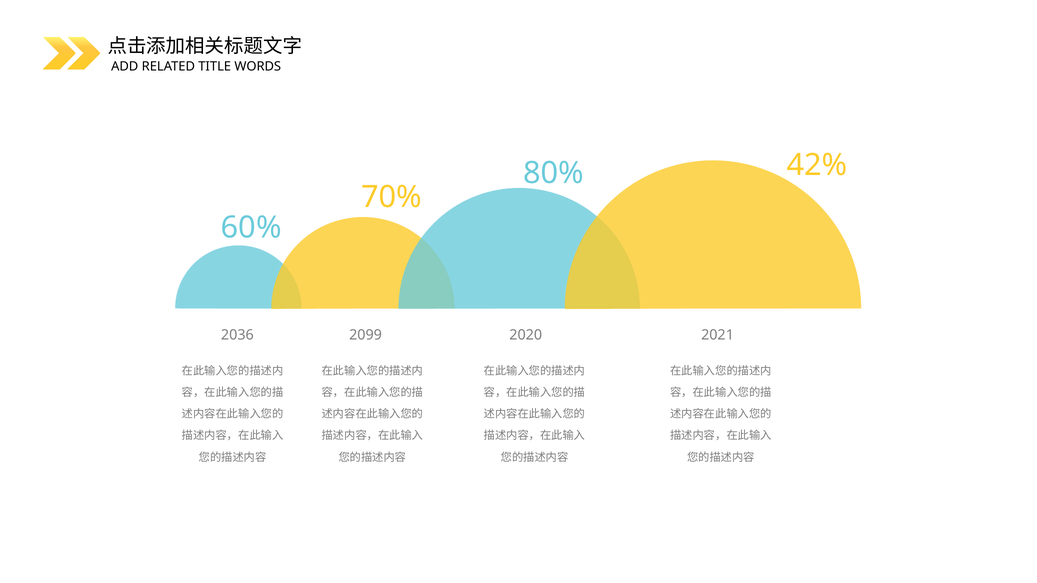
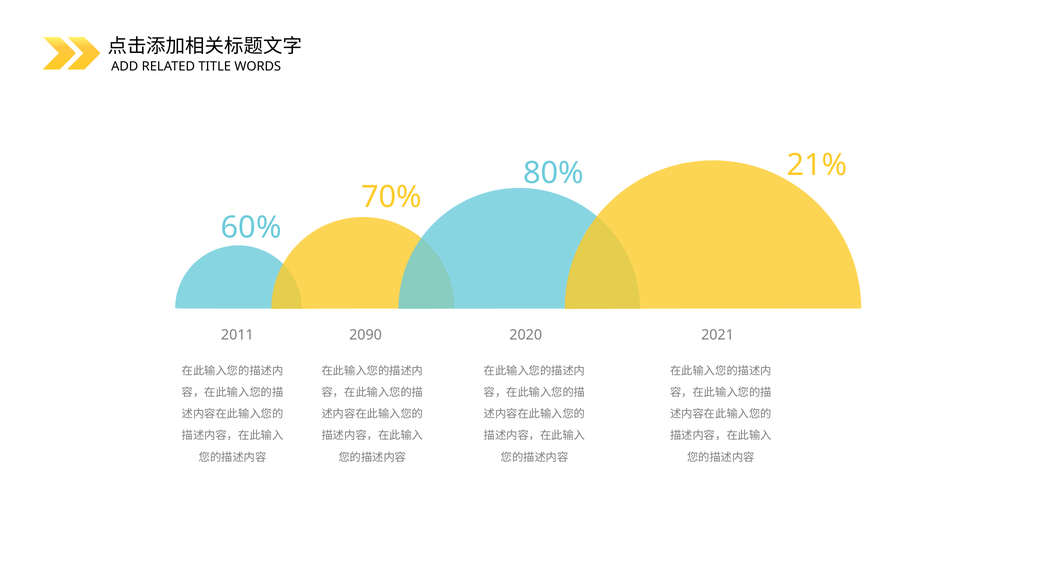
42%: 42% -> 21%
2036: 2036 -> 2011
2099: 2099 -> 2090
